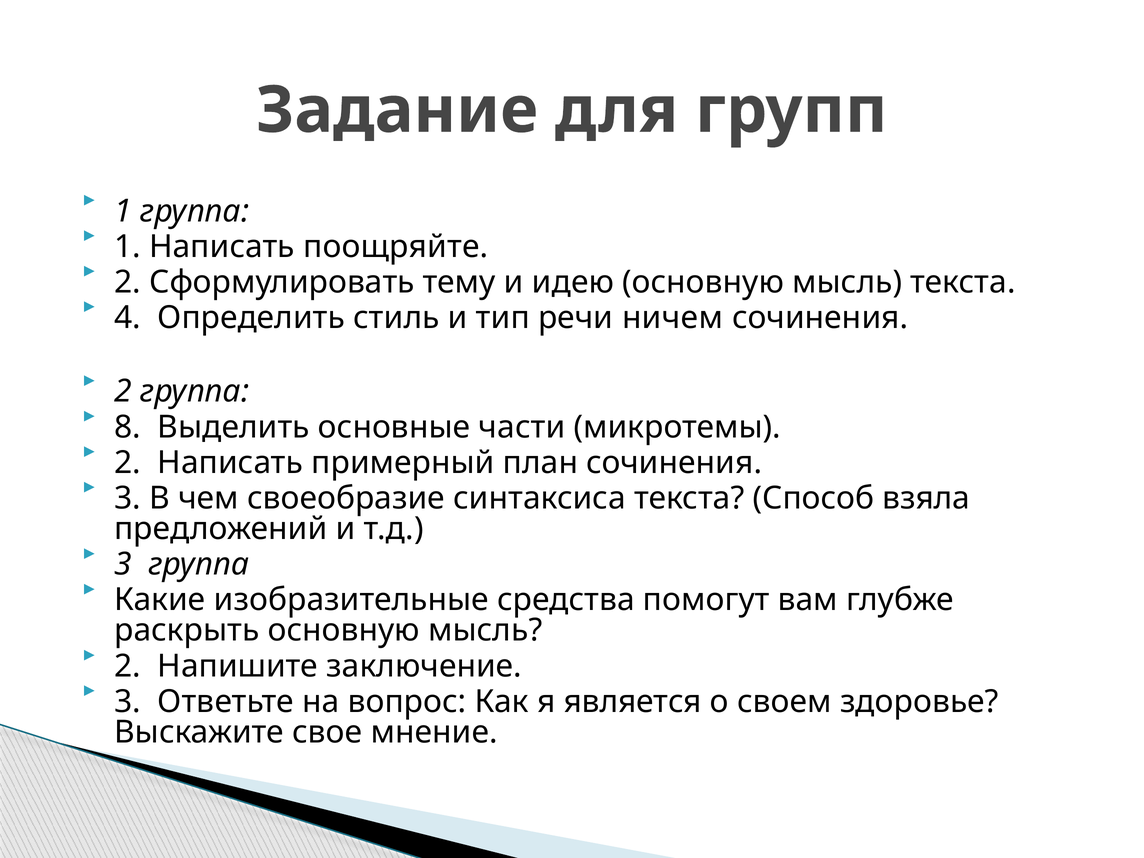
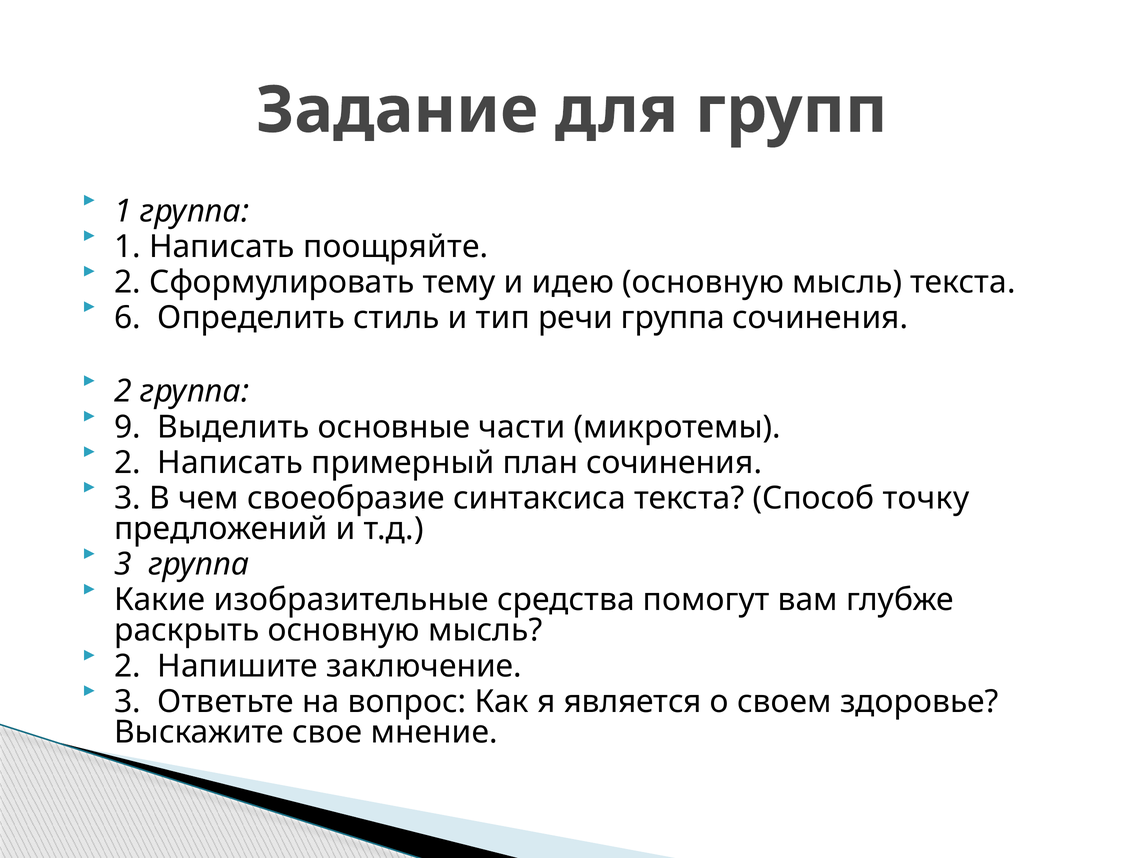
4: 4 -> 6
речи ничем: ничем -> группа
8: 8 -> 9
взяла: взяла -> точку
